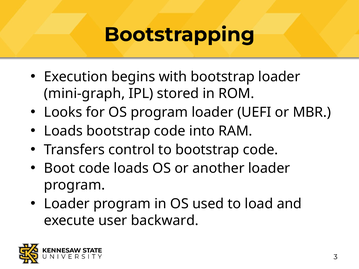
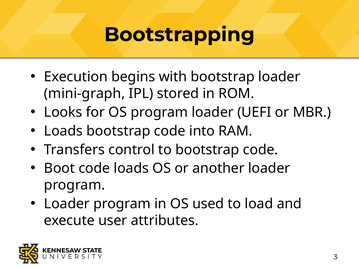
backward: backward -> attributes
